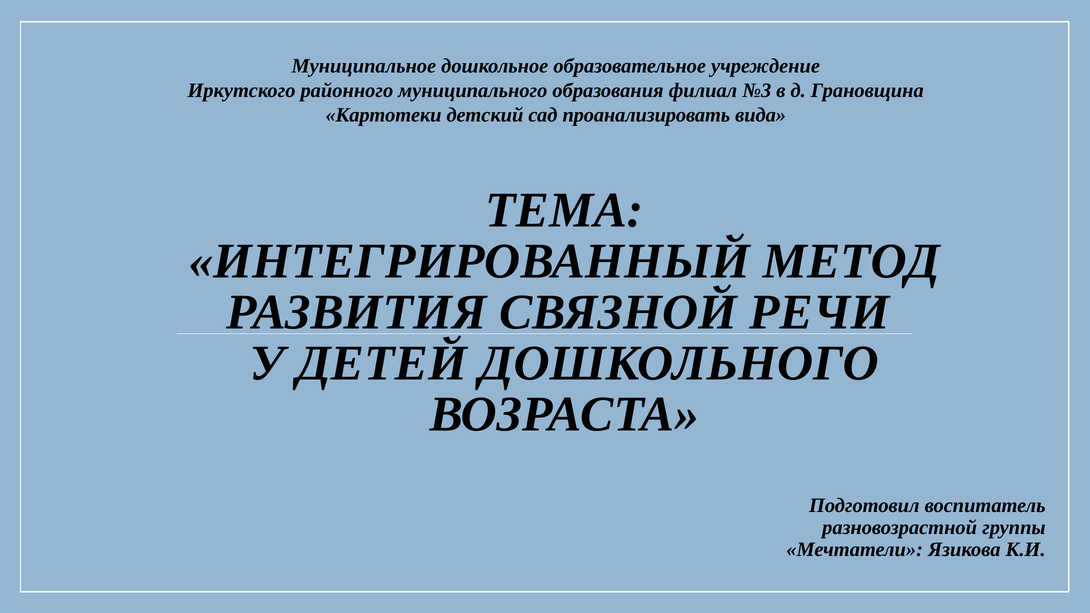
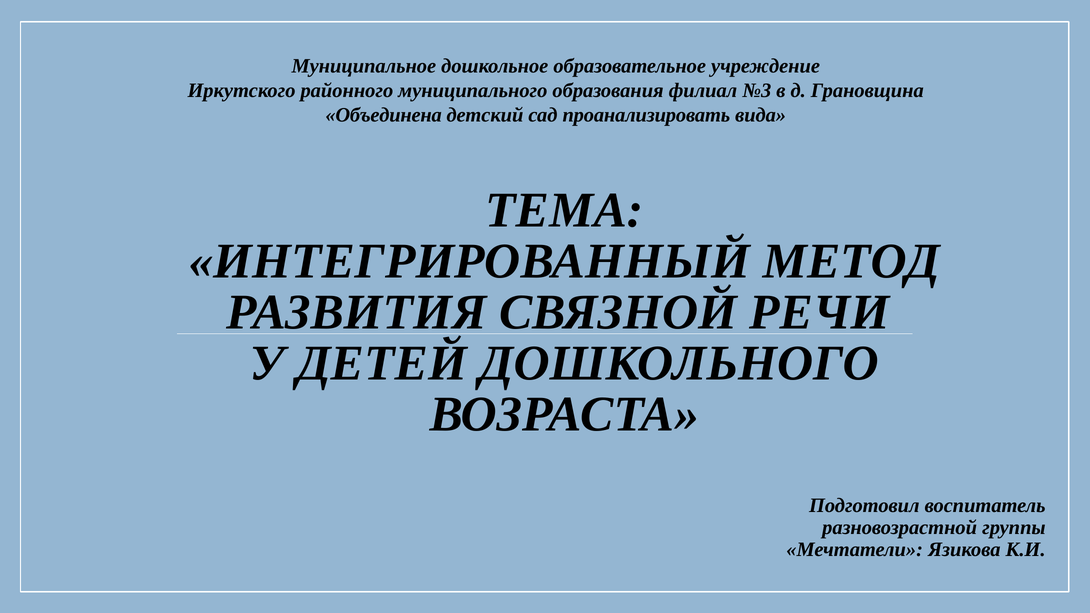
Картотеки: Картотеки -> Объединена
